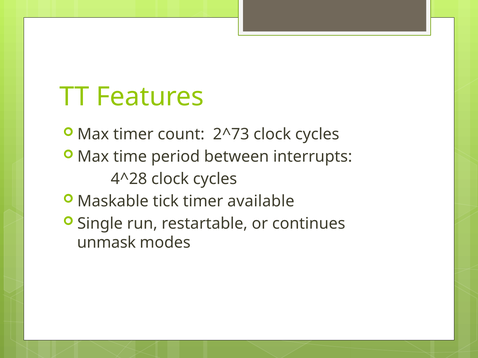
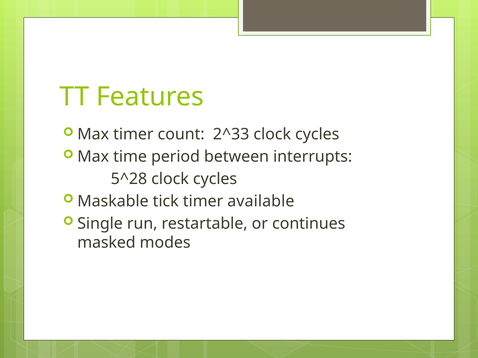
2^73: 2^73 -> 2^33
4^28: 4^28 -> 5^28
unmask: unmask -> masked
